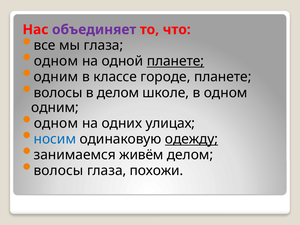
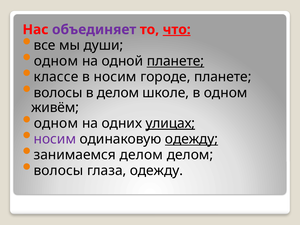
что underline: none -> present
мы глаза: глаза -> души
одним at (56, 77): одним -> классе
в классе: классе -> носим
одним at (55, 108): одним -> живём
улицах underline: none -> present
носим at (55, 139) colour: blue -> purple
занимаемся живём: живём -> делом
глаза похожи: похожи -> одежду
